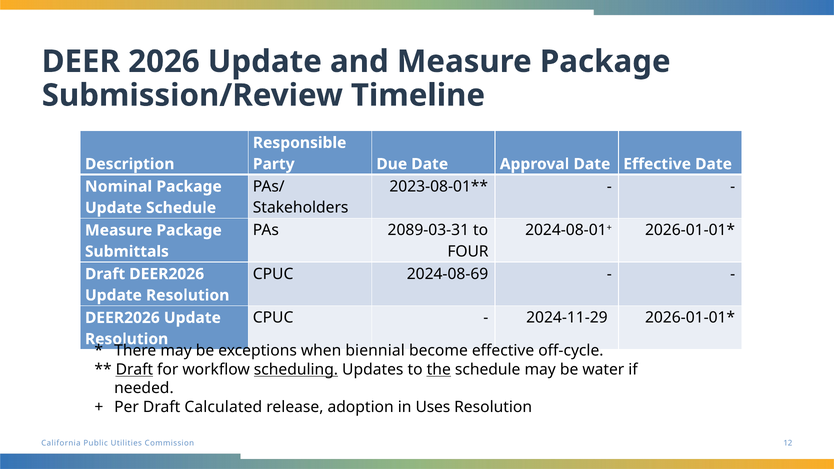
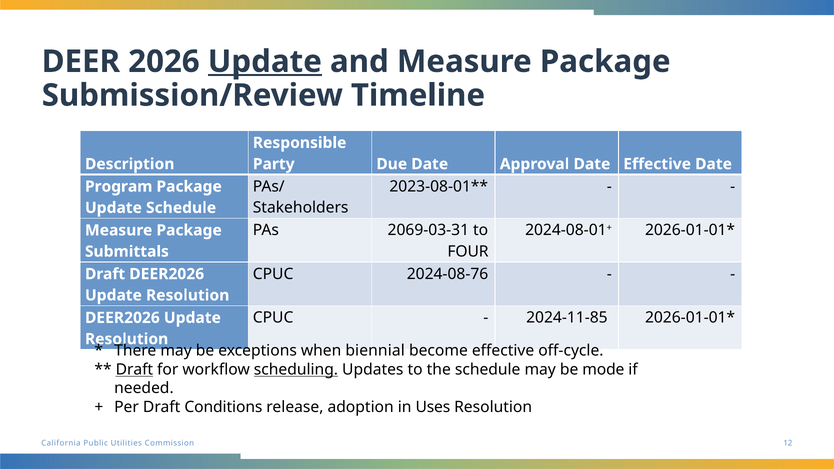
Update at (265, 62) underline: none -> present
Nominal: Nominal -> Program
2089-03-31: 2089-03-31 -> 2069-03-31
2024-08-69: 2024-08-69 -> 2024-08-76
2024-11-29: 2024-11-29 -> 2024-11-85
the underline: present -> none
water: water -> mode
Calculated: Calculated -> Conditions
